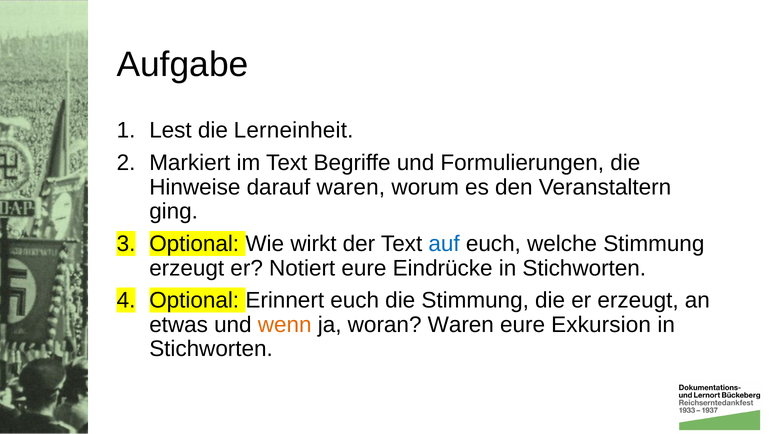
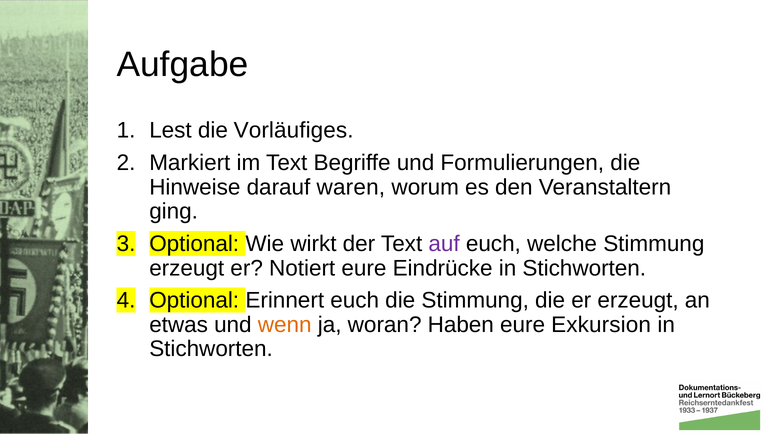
Lerneinheit: Lerneinheit -> Vorläufiges
auf colour: blue -> purple
woran Waren: Waren -> Haben
